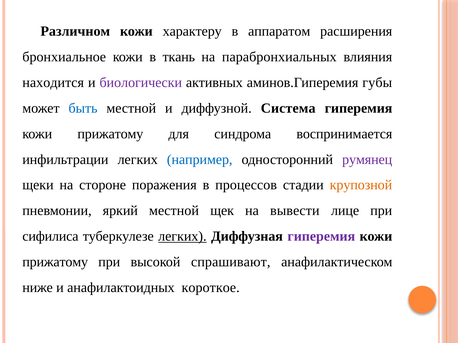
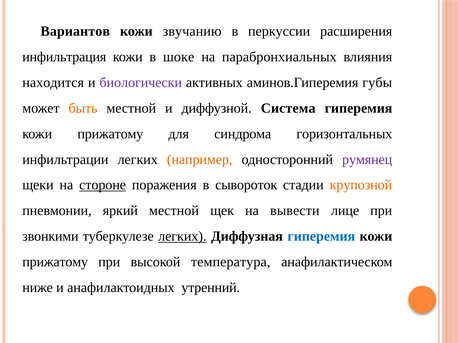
Различном: Различном -> Вариантов
характеру: характеру -> звучанию
аппаратом: аппаратом -> перкуссии
бронхиальное: бронхиальное -> инфильтрация
ткань: ткань -> шоке
быть colour: blue -> orange
воспринимается: воспринимается -> горизонтальных
например colour: blue -> orange
стороне underline: none -> present
процессов: процессов -> сывороток
сифилиса: сифилиса -> звонкими
гиперемия at (321, 237) colour: purple -> blue
спрашивают: спрашивают -> температура
короткое: короткое -> утренний
